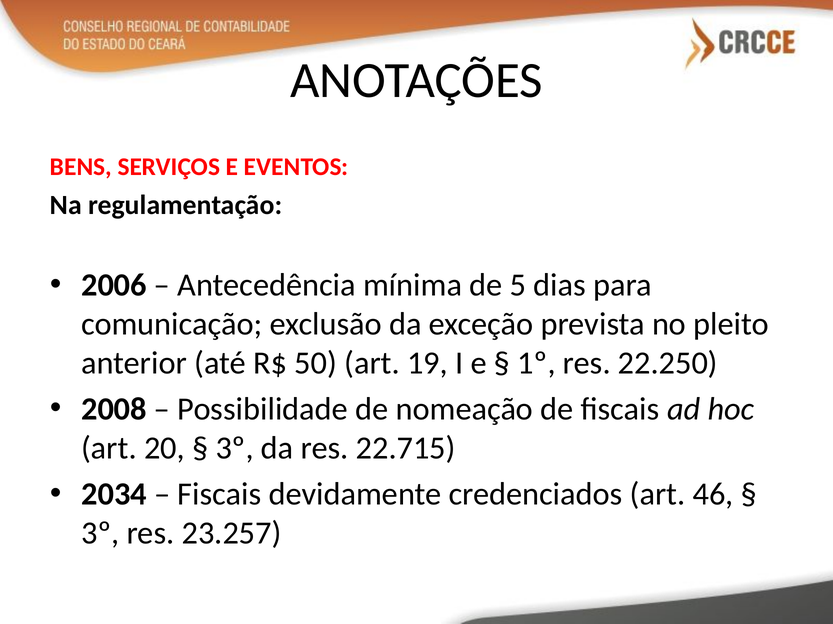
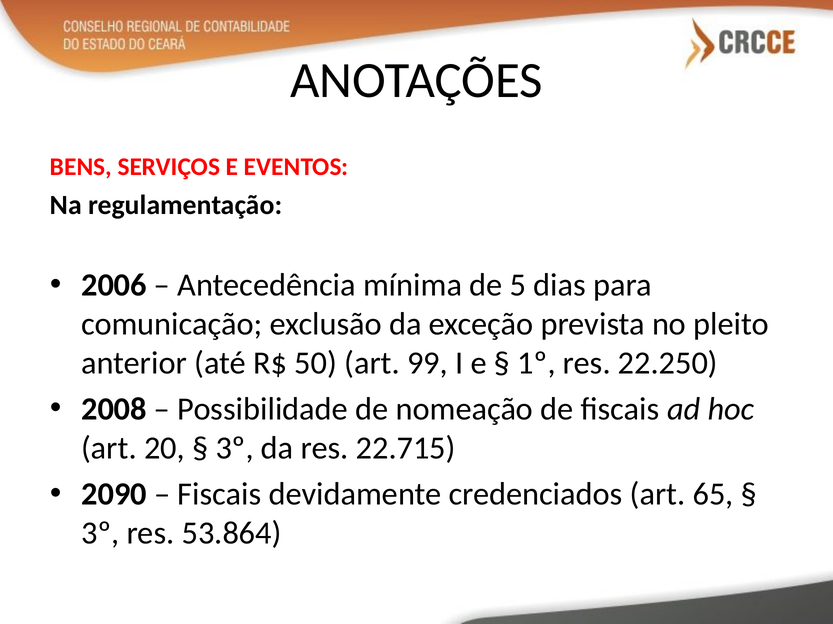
19: 19 -> 99
2034: 2034 -> 2090
46: 46 -> 65
23.257: 23.257 -> 53.864
